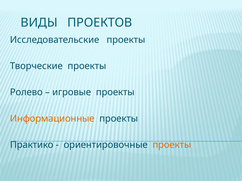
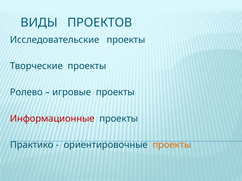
Информационные colour: orange -> red
